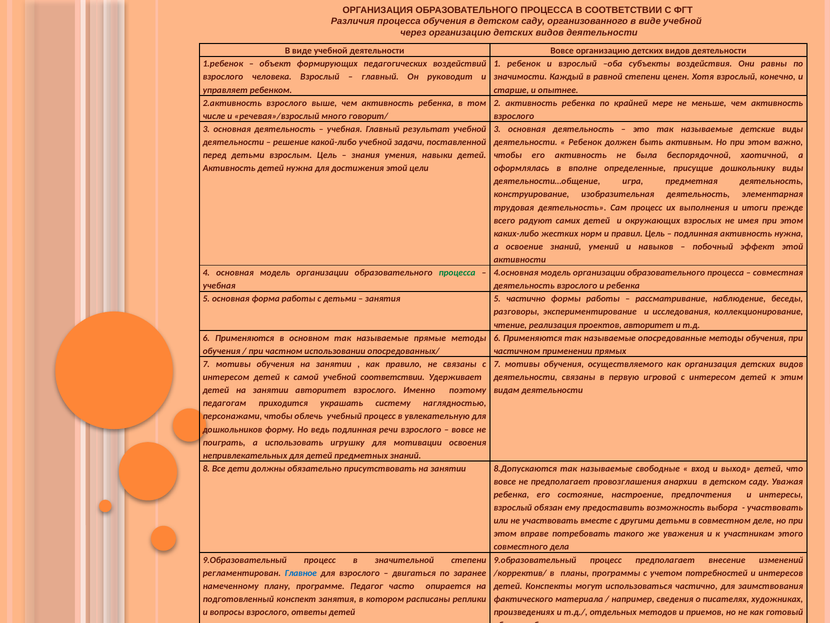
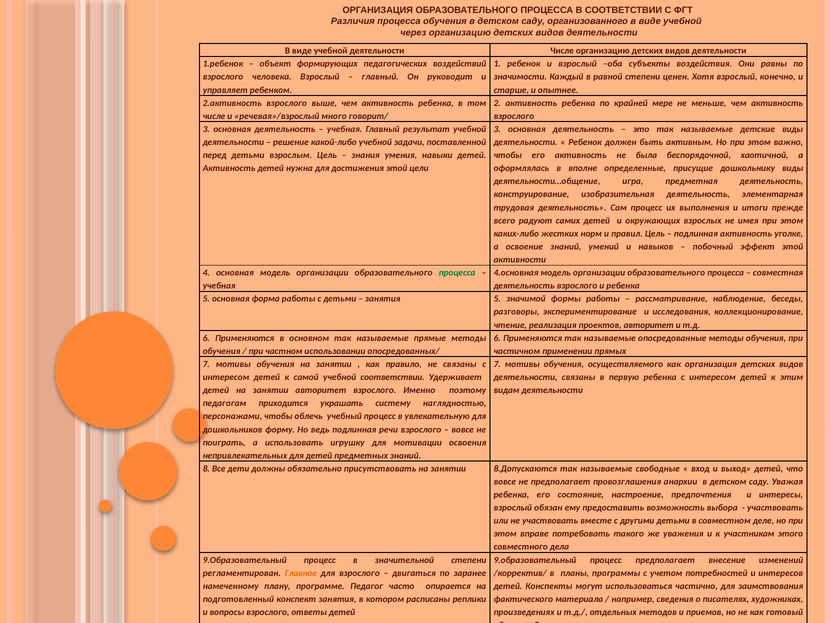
деятельности Вовсе: Вовсе -> Числе
активность нужна: нужна -> уголке
5 частично: частично -> значимой
первую игровой: игровой -> ребенка
Главное colour: blue -> orange
